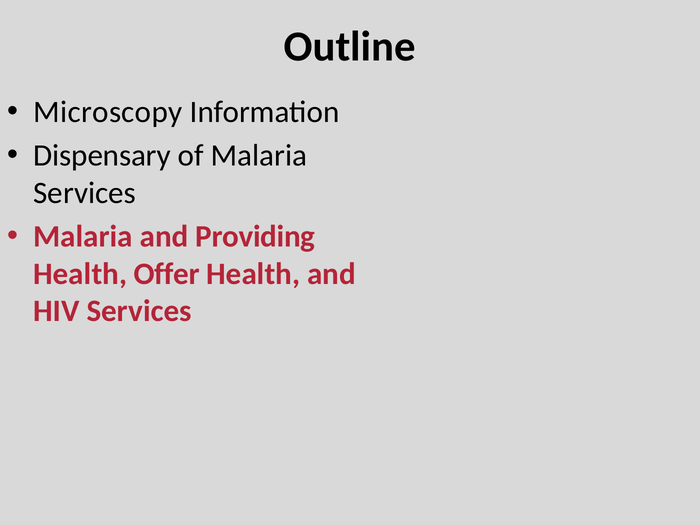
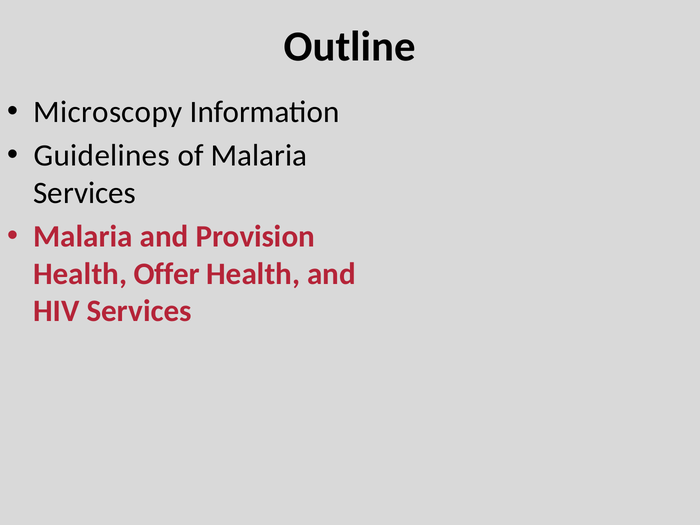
Dispensary: Dispensary -> Guidelines
Providing: Providing -> Provision
